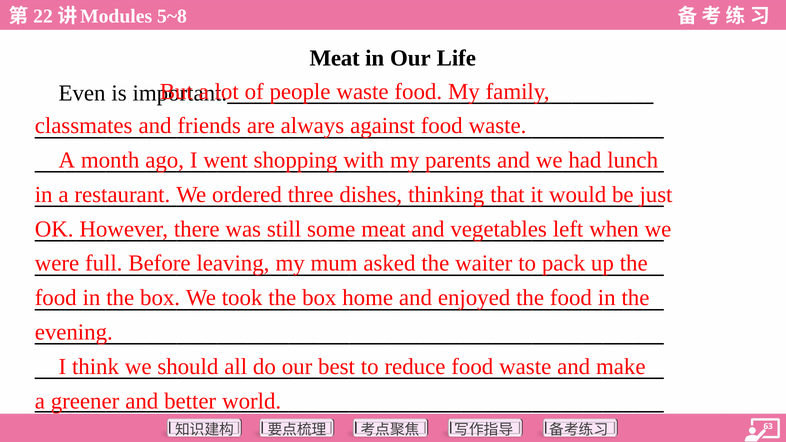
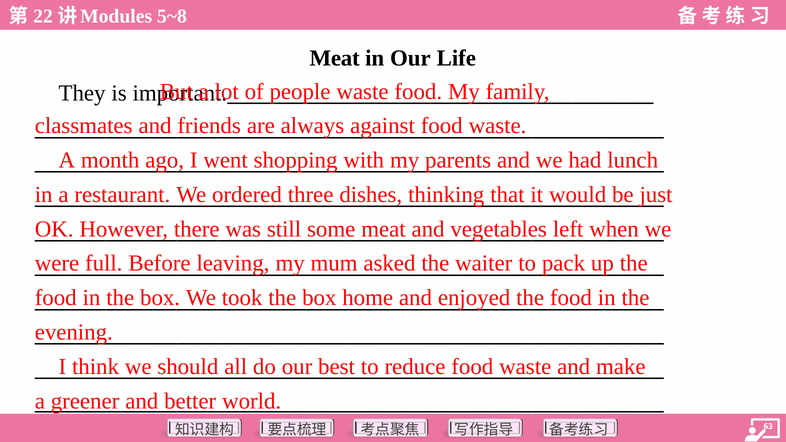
Even: Even -> They
